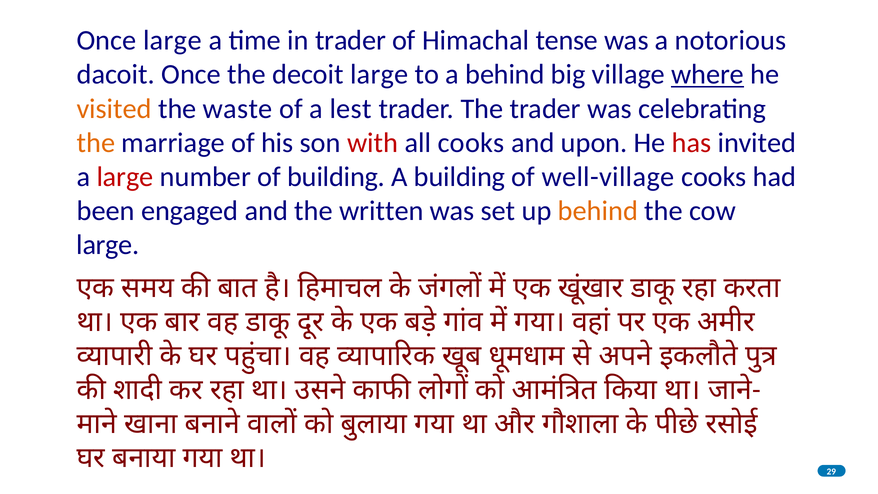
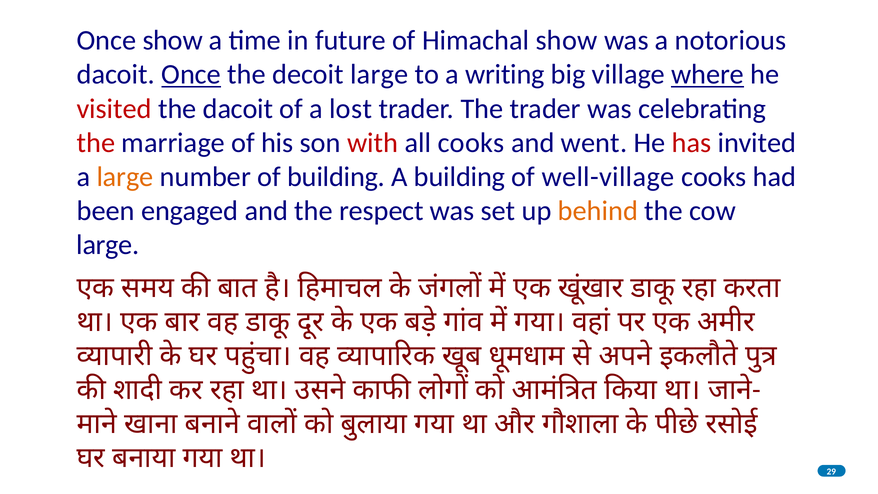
Once large: large -> show
in trader: trader -> future
Himachal tense: tense -> show
Once at (191, 75) underline: none -> present
a behind: behind -> writing
visited colour: orange -> red
the waste: waste -> dacoit
lest: lest -> lost
the at (96, 143) colour: orange -> red
upon: upon -> went
large at (125, 177) colour: red -> orange
written: written -> respect
